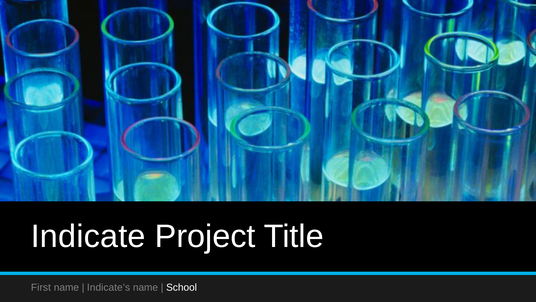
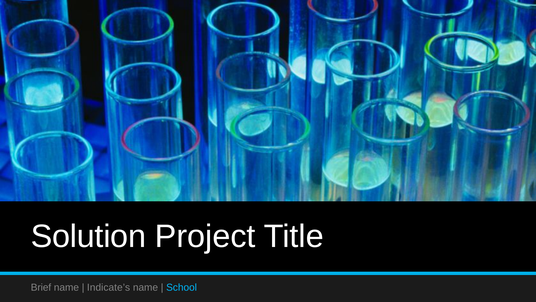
Indicate: Indicate -> Solution
First: First -> Brief
School colour: white -> light blue
